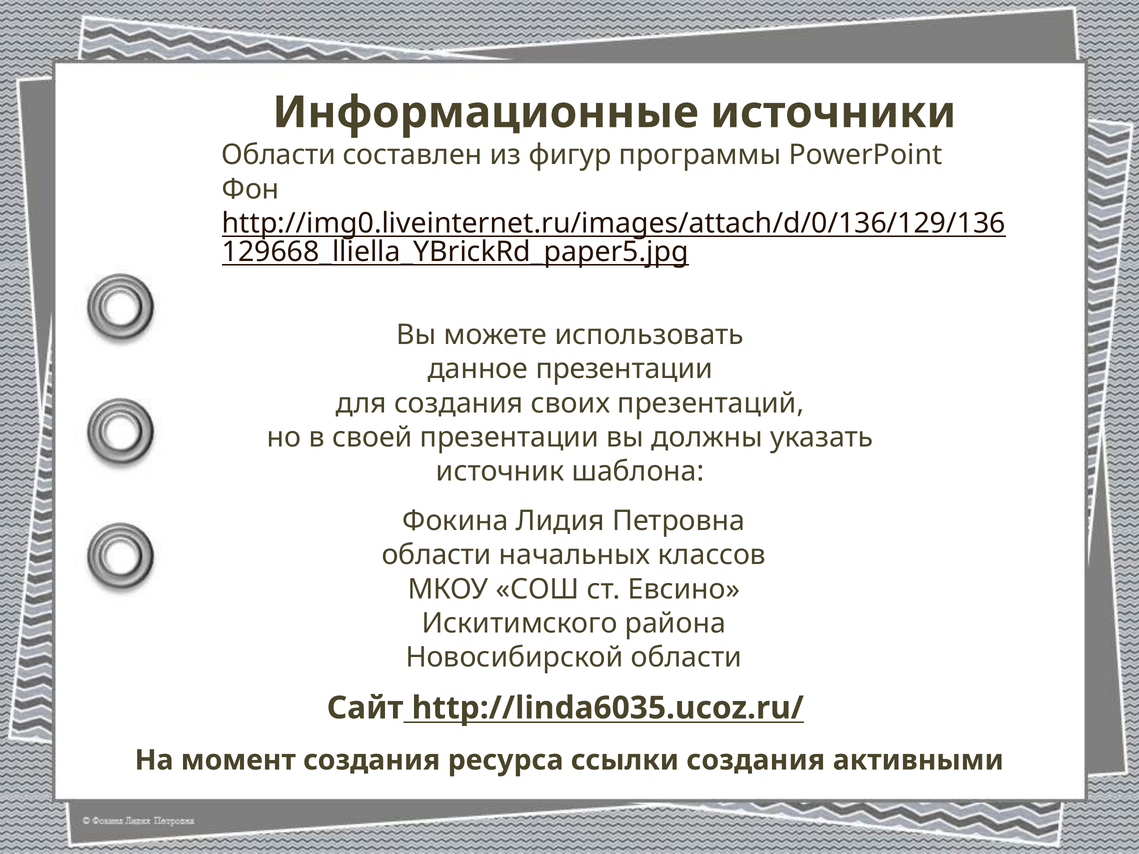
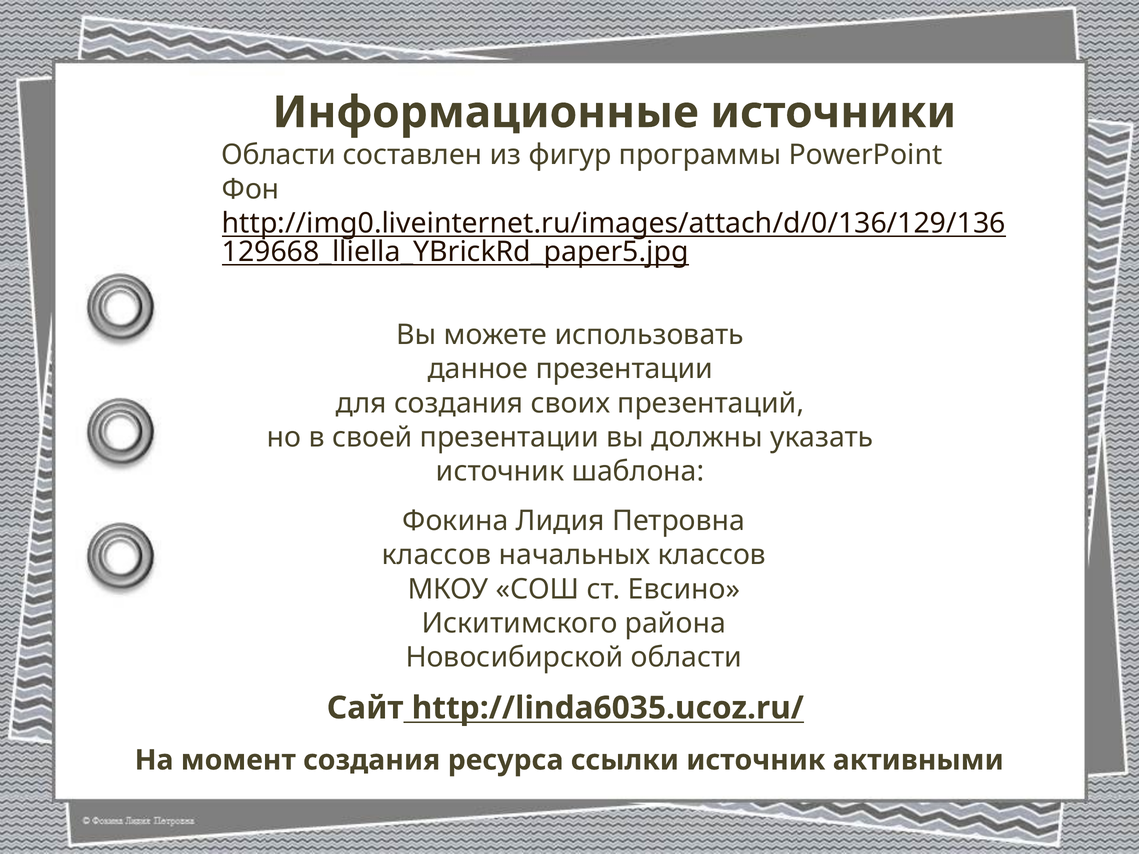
области at (437, 555): области -> классов
ссылки создания: создания -> источник
